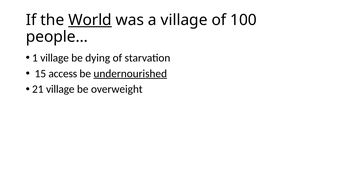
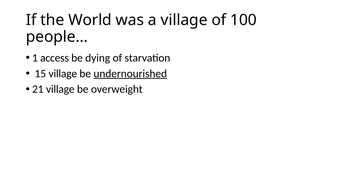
World underline: present -> none
1 village: village -> access
15 access: access -> village
